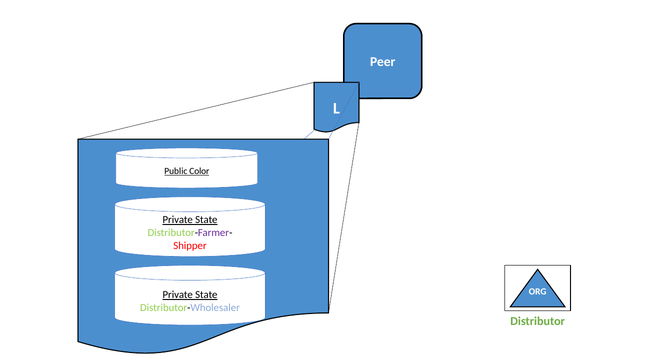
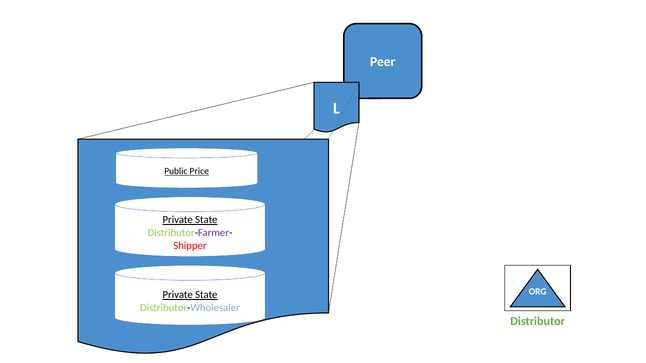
Color: Color -> Price
